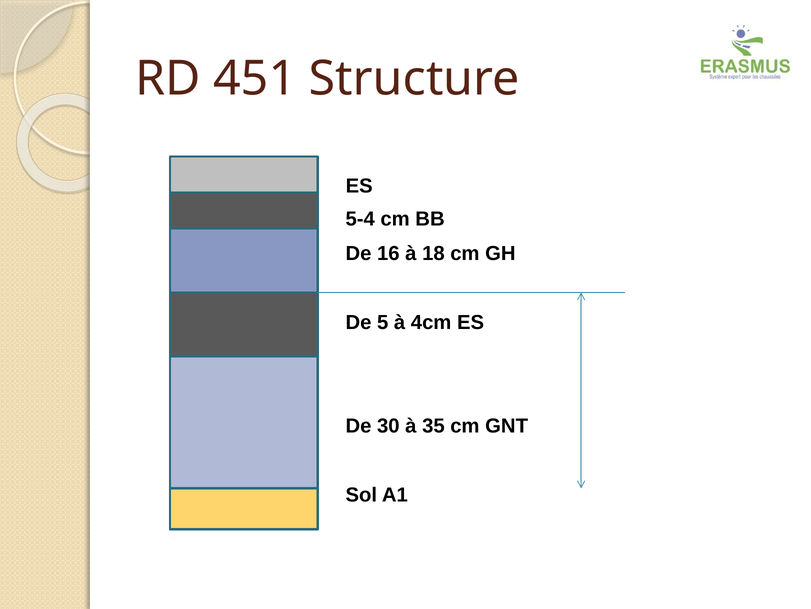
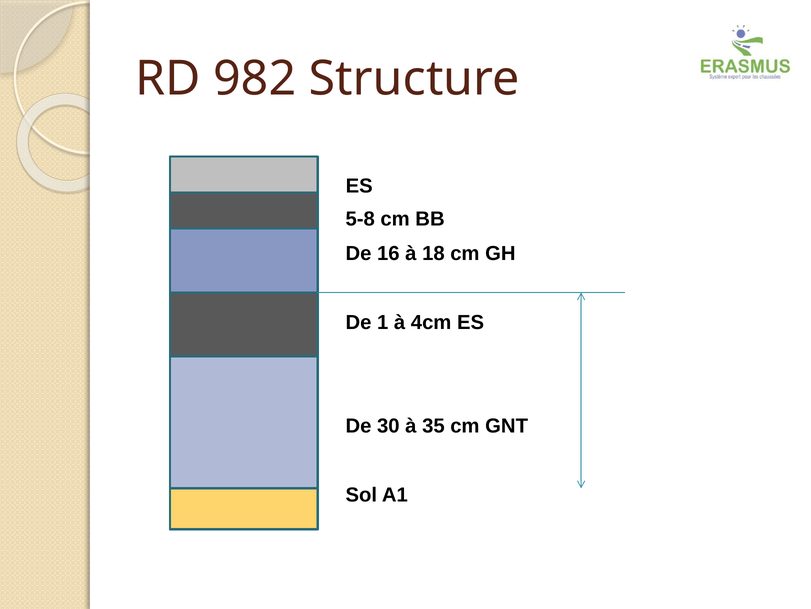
451: 451 -> 982
5-4: 5-4 -> 5-8
5: 5 -> 1
